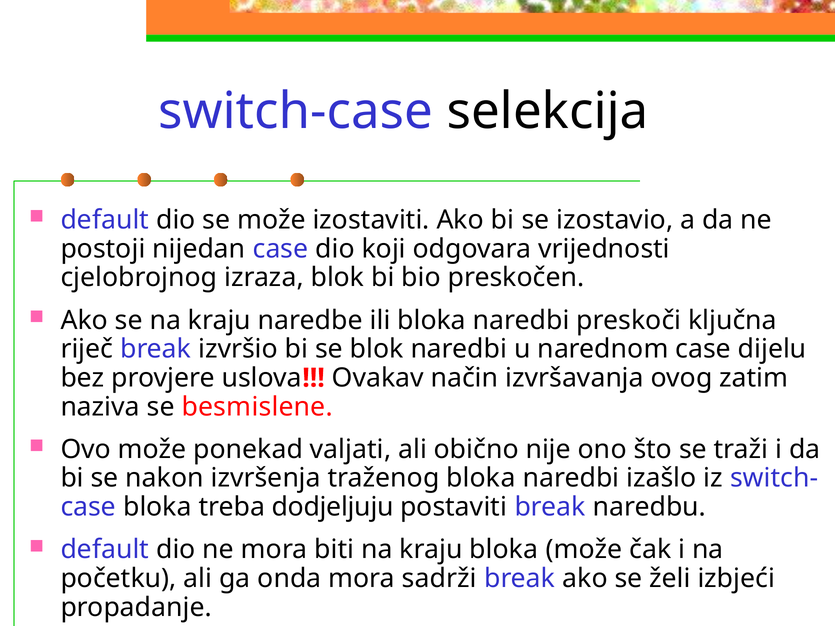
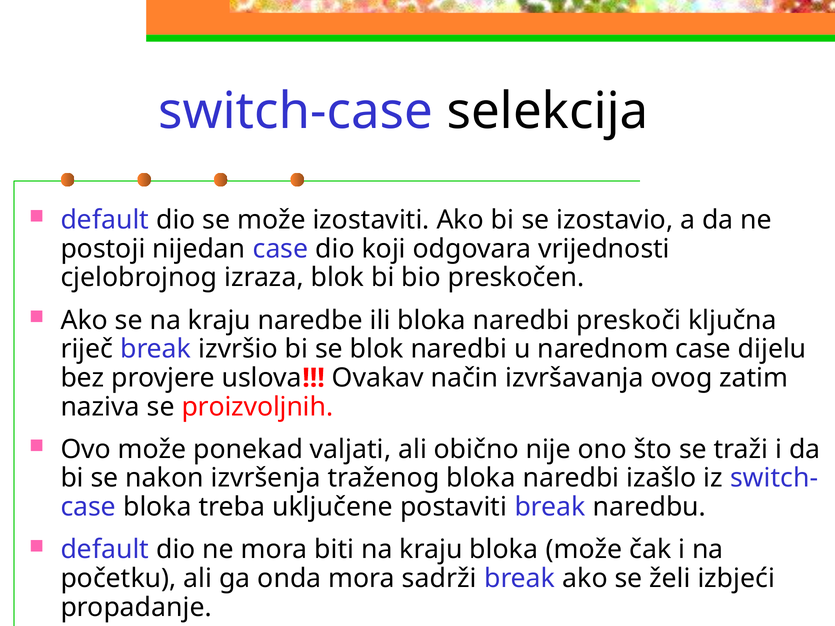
besmislene: besmislene -> proizvoljnih
dodjeljuju: dodjeljuju -> uključene
